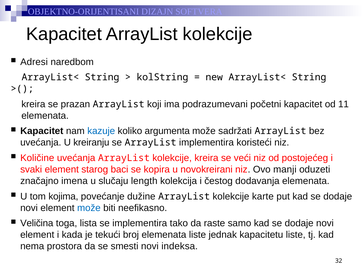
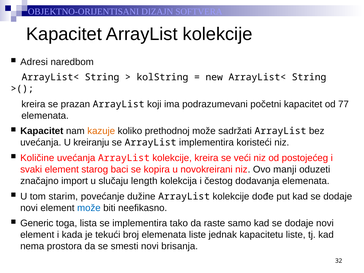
11: 11 -> 77
kazuje colour: blue -> orange
argumenta: argumenta -> prethodnoj
imena: imena -> import
kojima: kojima -> starim
karte: karte -> dođe
Veličina: Veličina -> Generic
indeksa: indeksa -> brisanja
